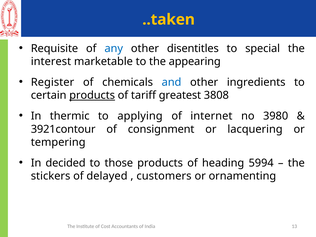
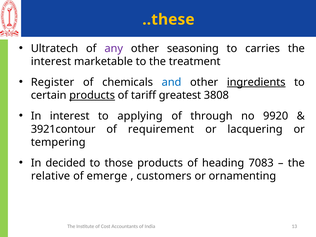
..taken: ..taken -> ..these
Requisite: Requisite -> Ultratech
any colour: blue -> purple
disentitles: disentitles -> seasoning
special: special -> carries
appearing: appearing -> treatment
ingredients underline: none -> present
In thermic: thermic -> interest
internet: internet -> through
3980: 3980 -> 9920
consignment: consignment -> requirement
5994: 5994 -> 7083
stickers: stickers -> relative
delayed: delayed -> emerge
